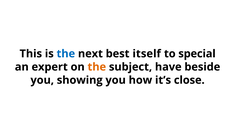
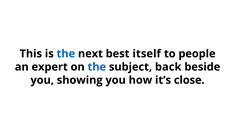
special: special -> people
the at (97, 67) colour: orange -> blue
have: have -> back
